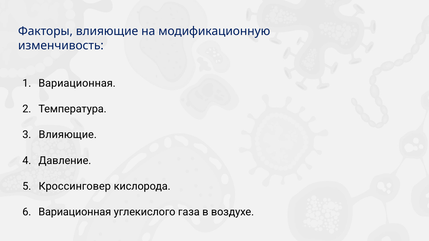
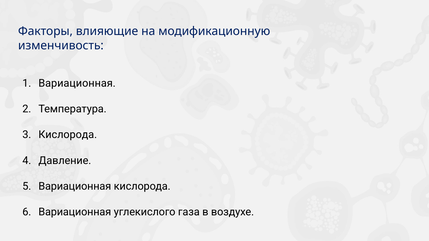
Влияющие at (68, 135): Влияющие -> Кислорода
Кроссинговер at (75, 186): Кроссинговер -> Вариационная
